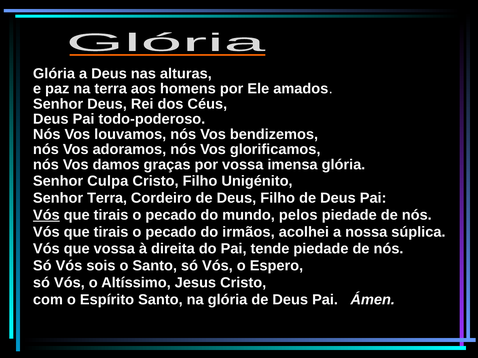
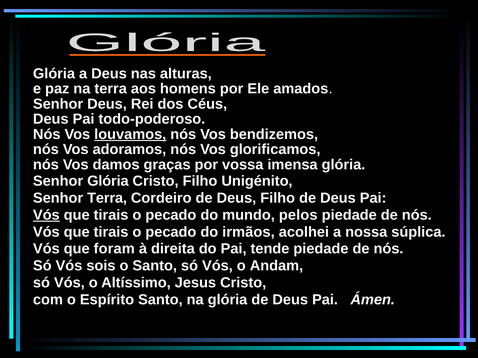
louvamos underline: none -> present
Senhor Culpa: Culpa -> Glória
que vossa: vossa -> foram
Espero: Espero -> Andam
